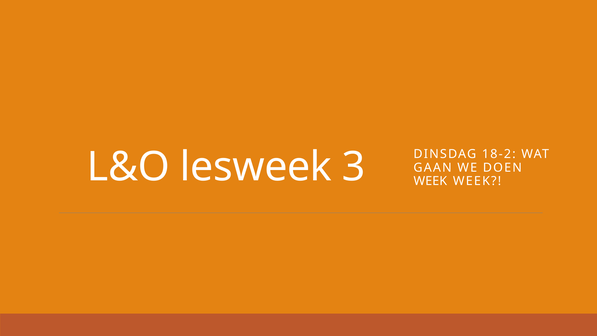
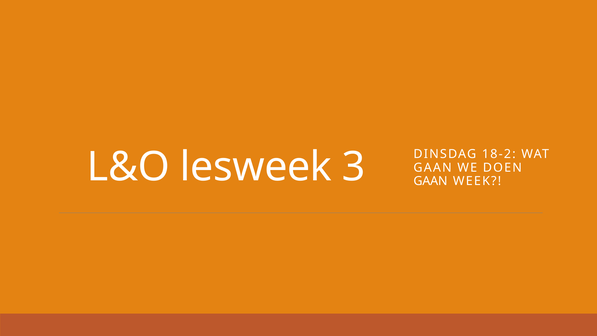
WEEK at (430, 181): WEEK -> GAAN
